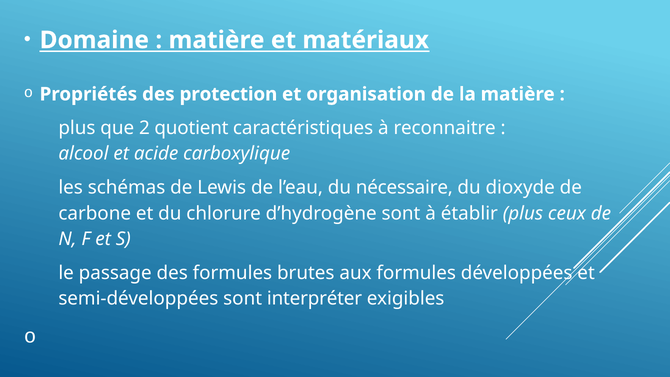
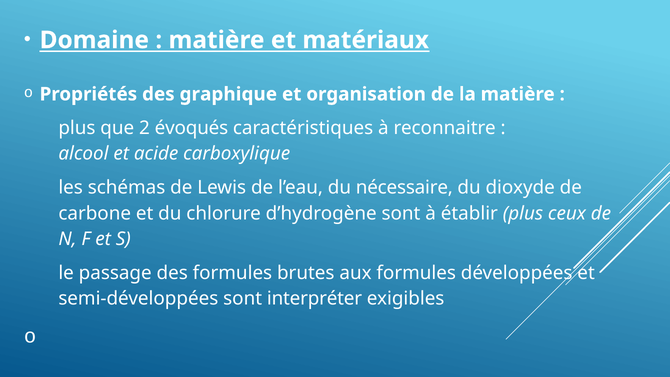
protection: protection -> graphique
quotient: quotient -> évoqués
